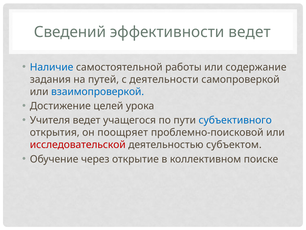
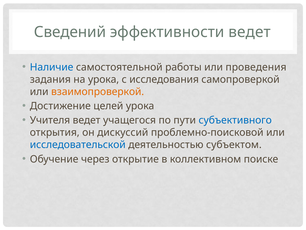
содержание: содержание -> проведения
на путей: путей -> урока
деятельности: деятельности -> исследования
взаимопроверкой colour: blue -> orange
поощряет: поощряет -> дискуссий
исследовательской colour: red -> blue
